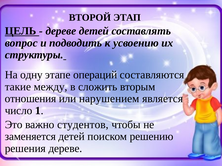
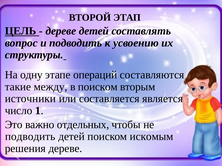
в сложить: сложить -> поиском
отношения: отношения -> источники
нарушением: нарушением -> составляется
студентов: студентов -> отдельных
заменяется at (30, 137): заменяется -> подводить
решению: решению -> искомым
